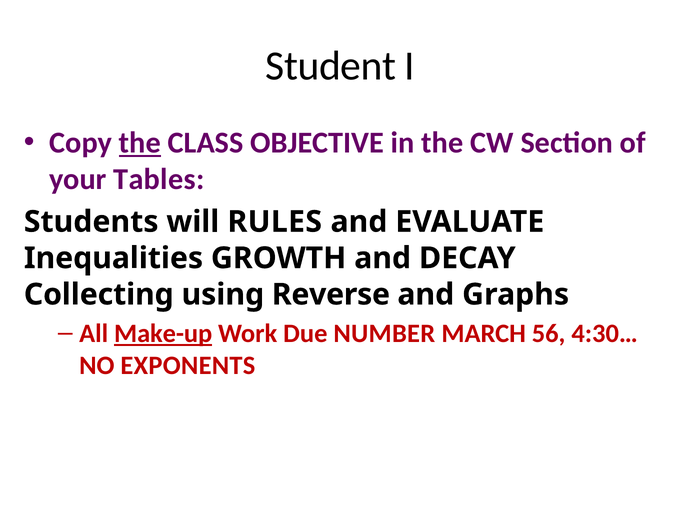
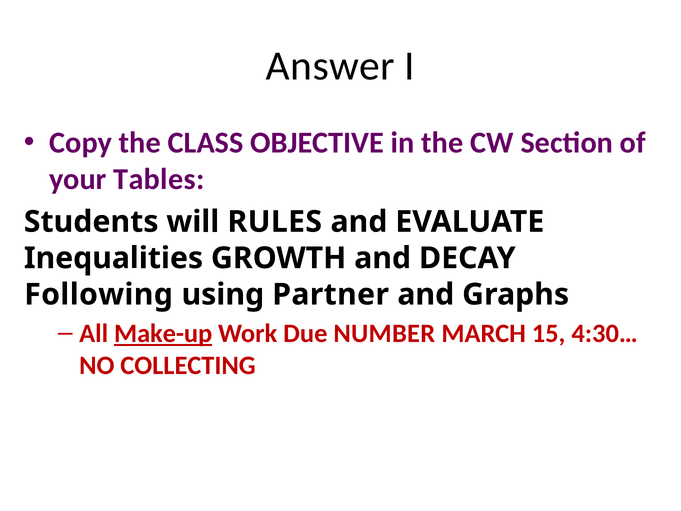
Student: Student -> Answer
the at (140, 143) underline: present -> none
Collecting: Collecting -> Following
Reverse: Reverse -> Partner
56: 56 -> 15
EXPONENTS: EXPONENTS -> COLLECTING
